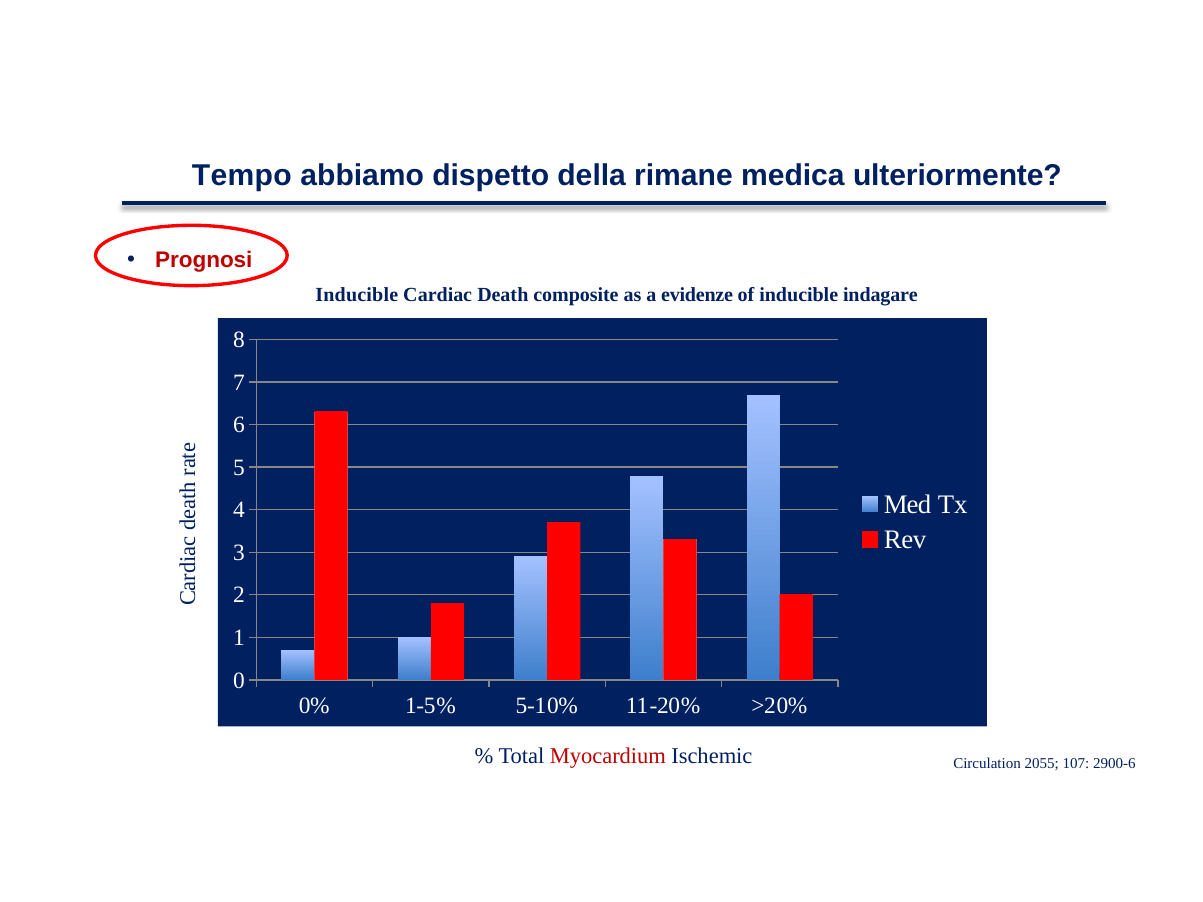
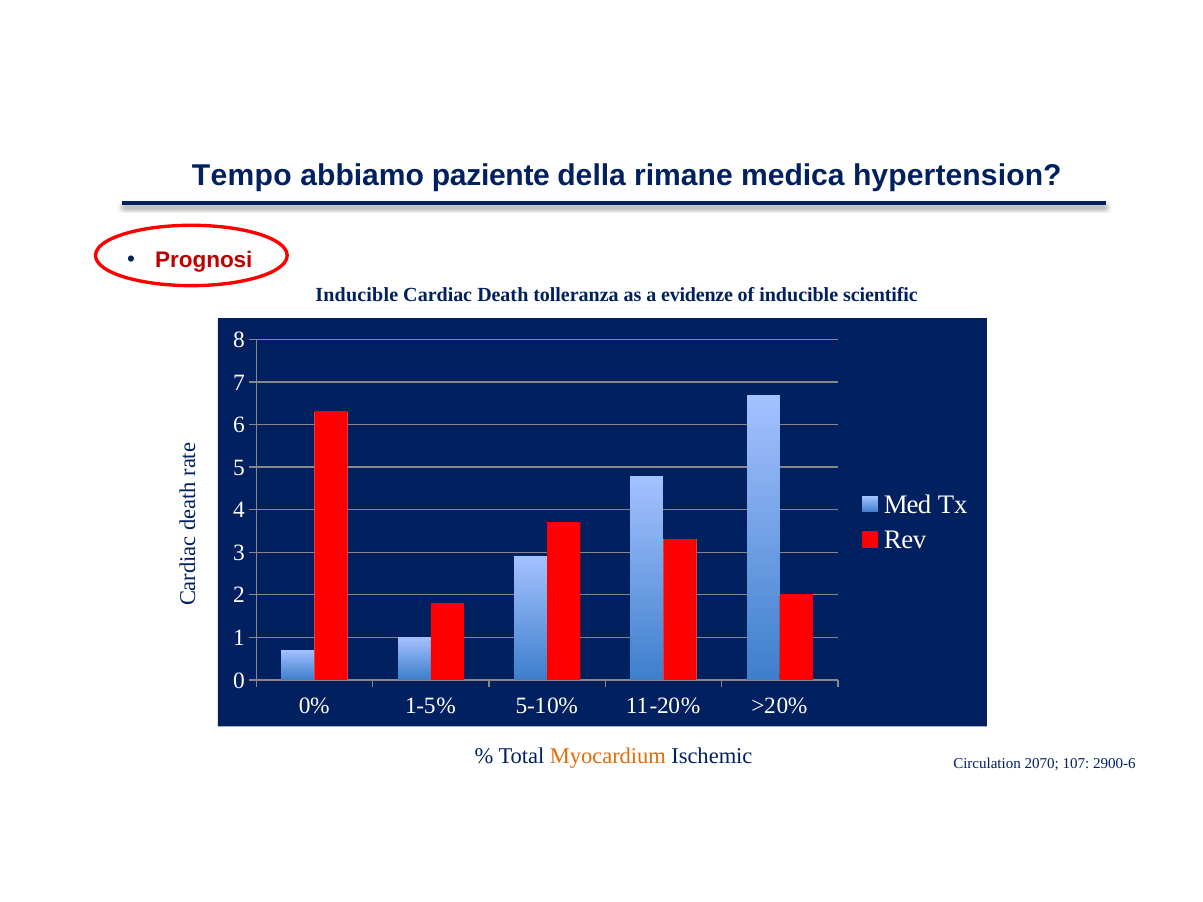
dispetto: dispetto -> paziente
ulteriormente: ulteriormente -> hypertension
composite: composite -> tolleranza
indagare: indagare -> scientific
Myocardium colour: red -> orange
2055: 2055 -> 2070
